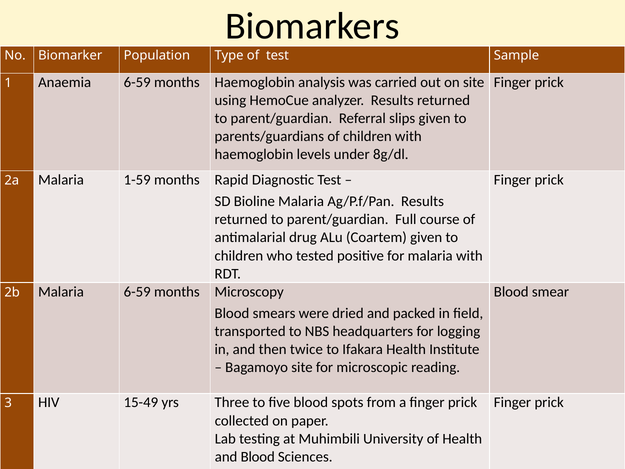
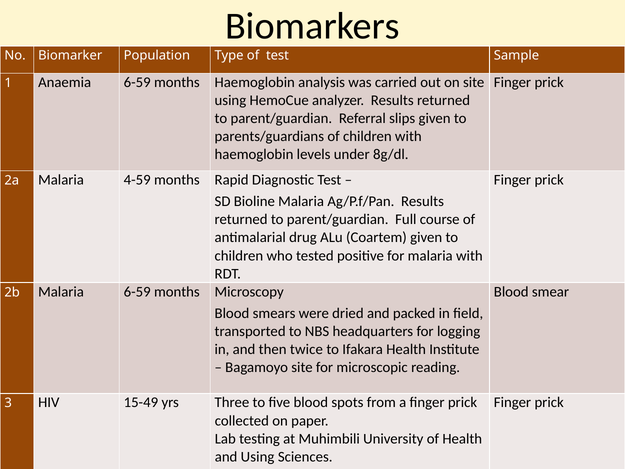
1-59: 1-59 -> 4-59
and Blood: Blood -> Using
